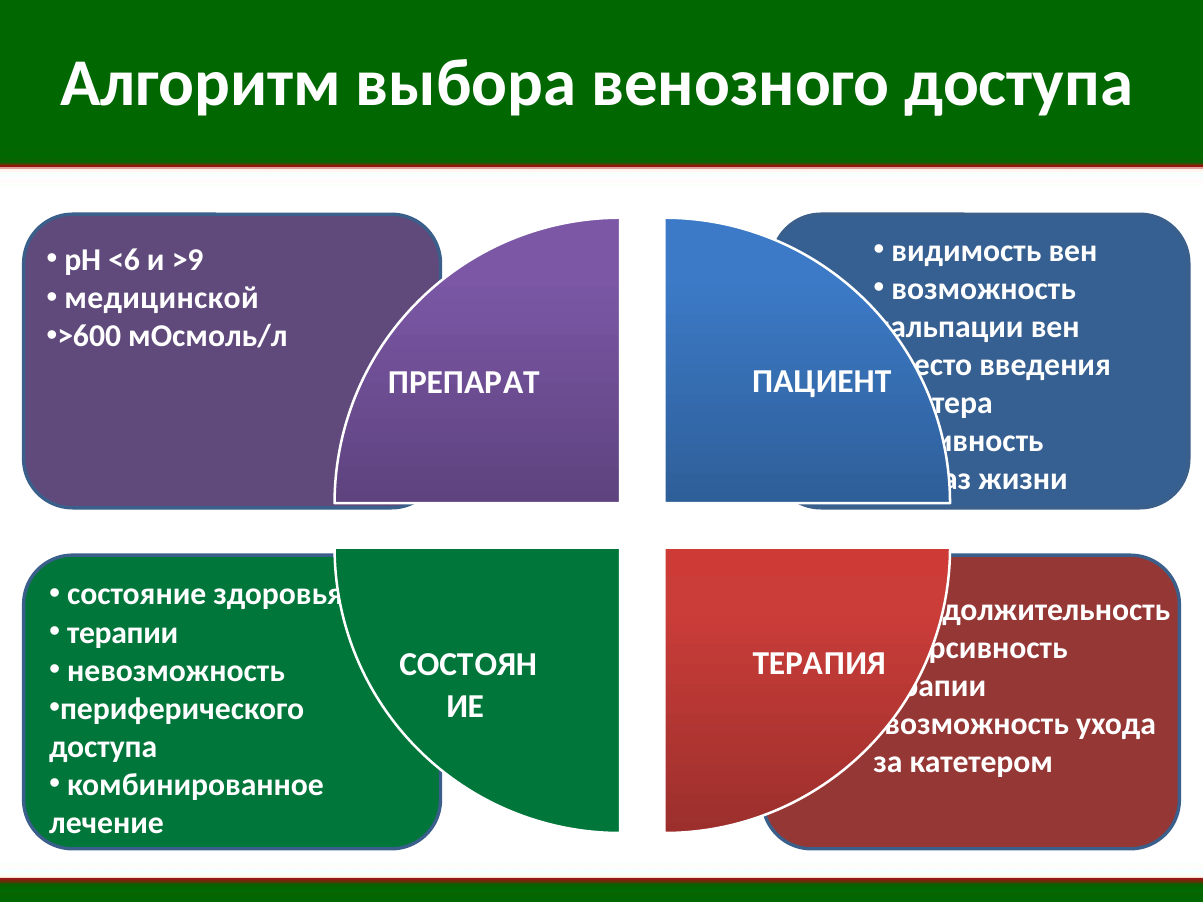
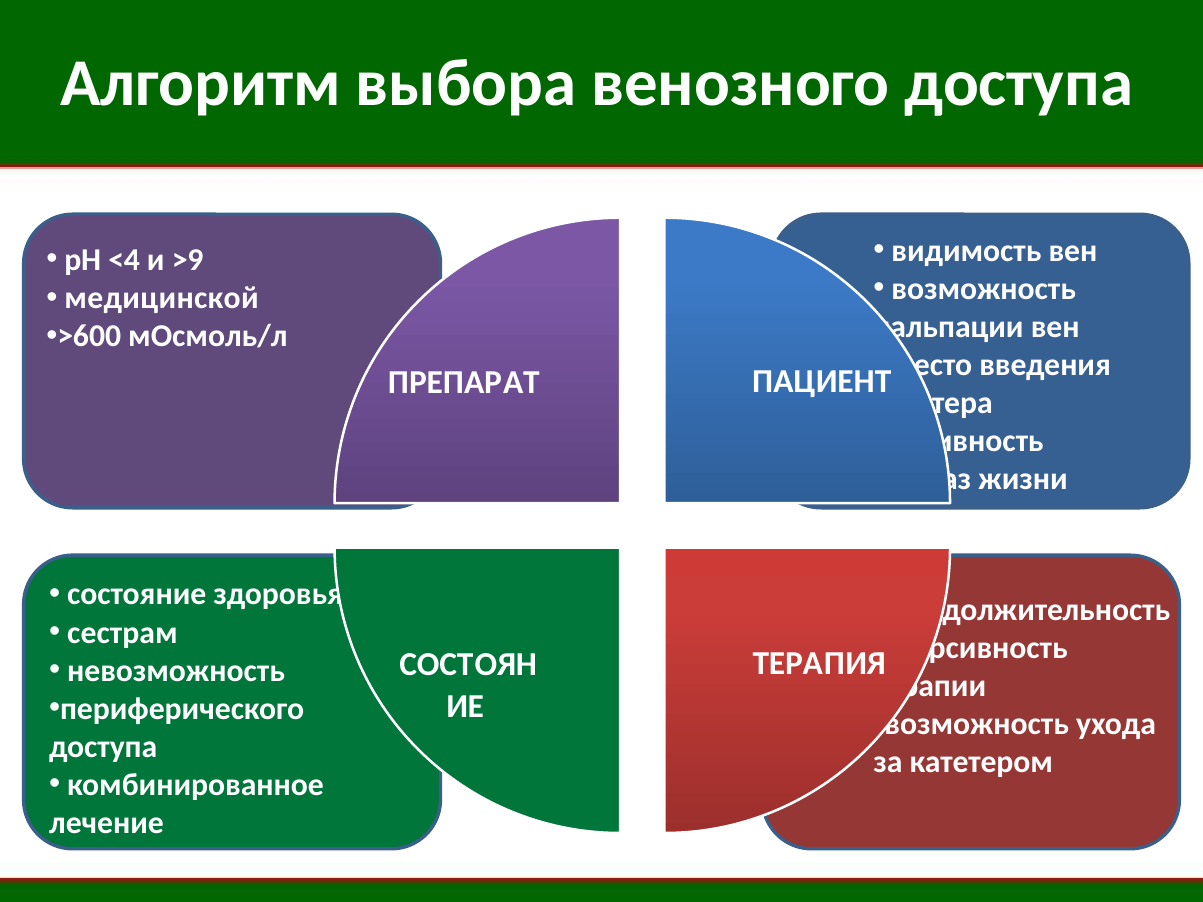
<6: <6 -> <4
терапии at (123, 633): терапии -> сестрам
